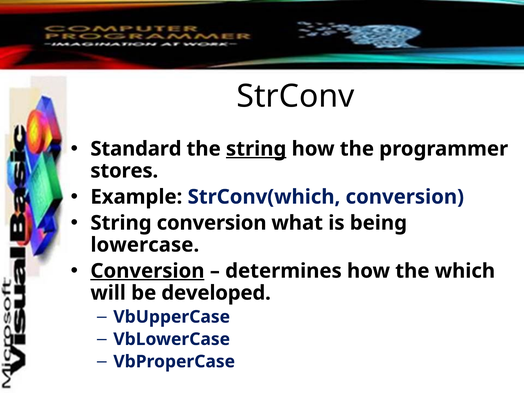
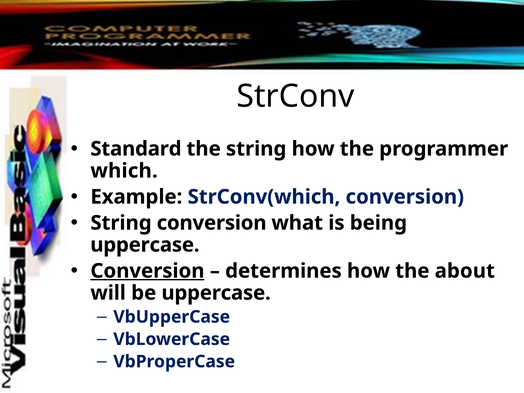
string at (256, 149) underline: present -> none
stores: stores -> which
lowercase at (145, 245): lowercase -> uppercase
which: which -> about
be developed: developed -> uppercase
